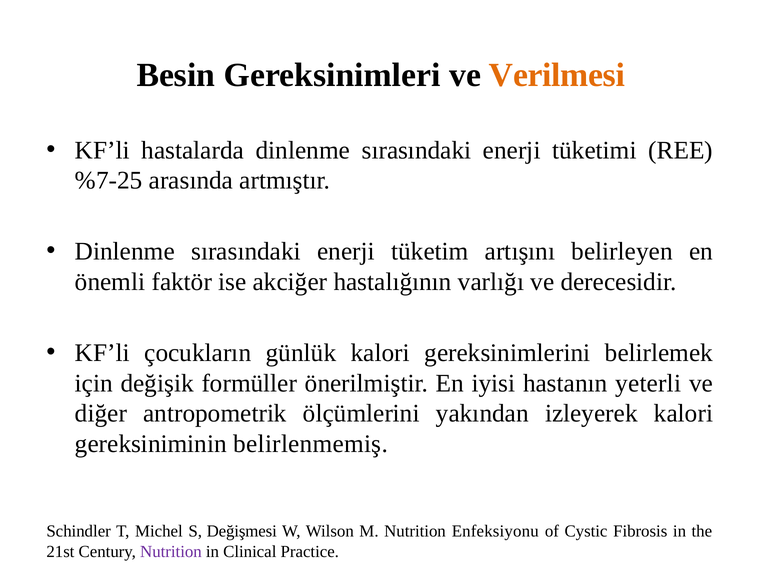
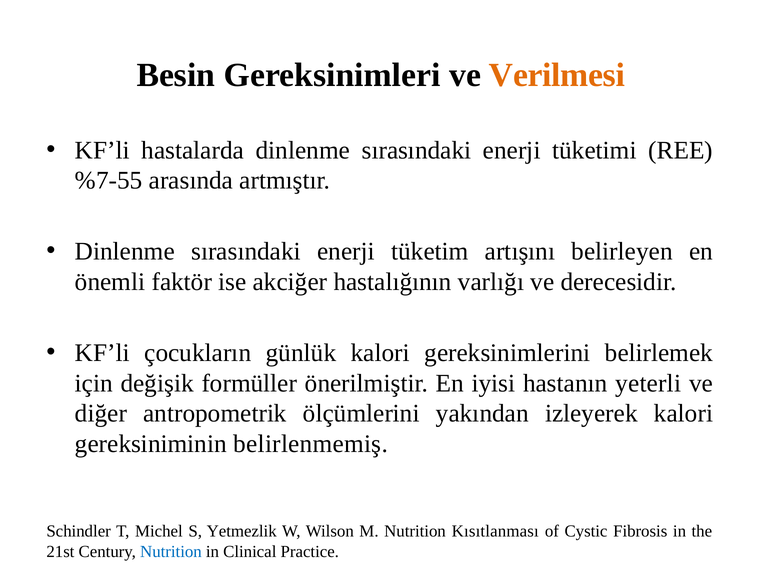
%7-25: %7-25 -> %7-55
Değişmesi: Değişmesi -> Yetmezlik
Enfeksiyonu: Enfeksiyonu -> Kısıtlanması
Nutrition at (171, 551) colour: purple -> blue
